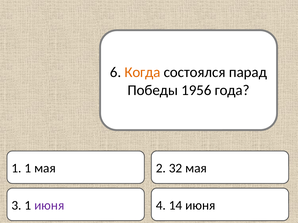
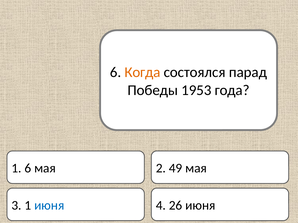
1956: 1956 -> 1953
1 1: 1 -> 6
32: 32 -> 49
июня at (49, 206) colour: purple -> blue
14: 14 -> 26
